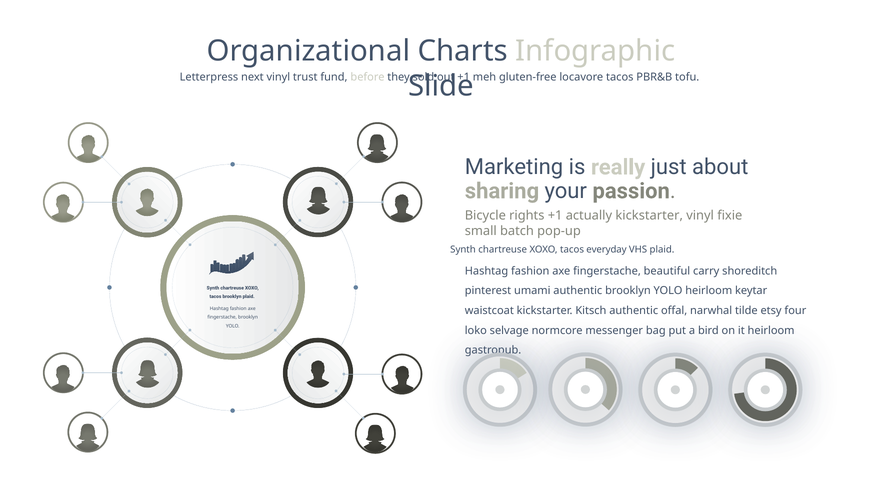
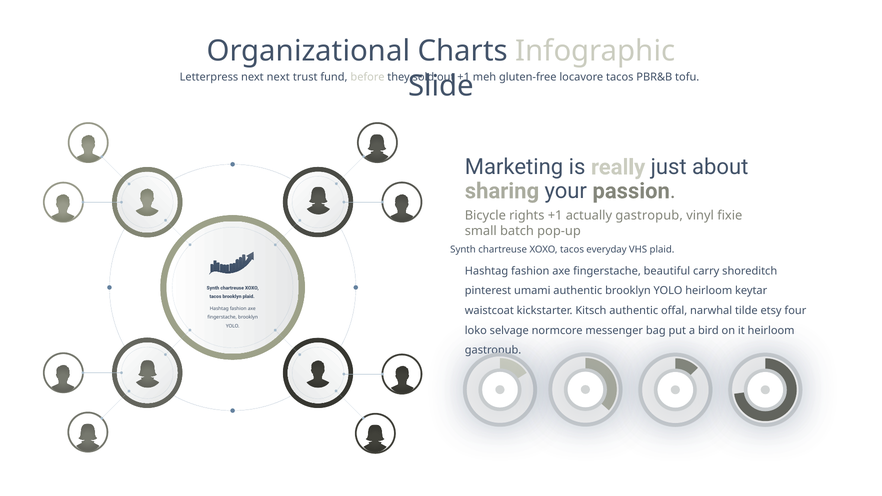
next vinyl: vinyl -> next
actually kickstarter: kickstarter -> gastropub
